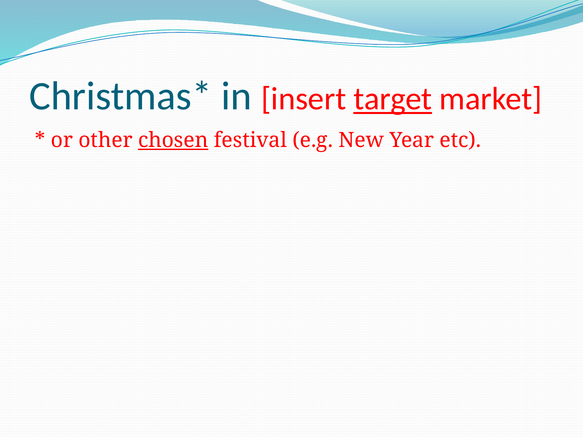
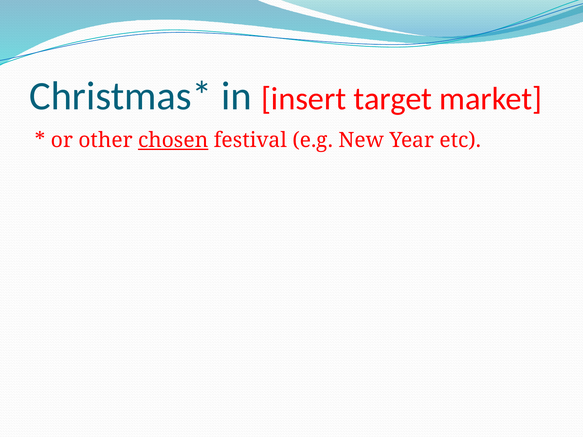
target underline: present -> none
